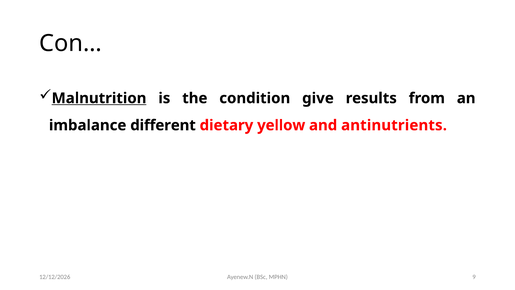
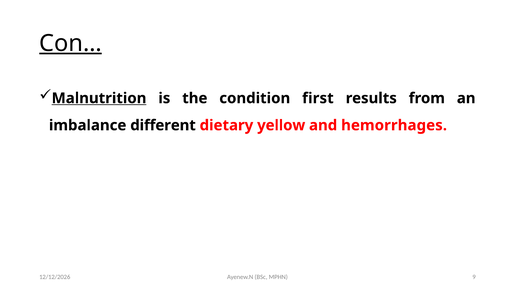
Con… underline: none -> present
give: give -> first
antinutrients: antinutrients -> hemorrhages
